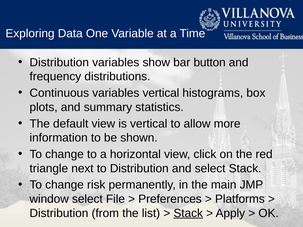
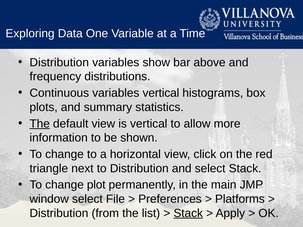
button: button -> above
The at (40, 124) underline: none -> present
risk: risk -> plot
